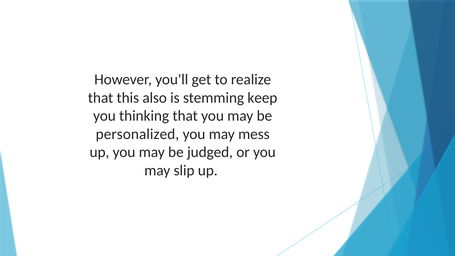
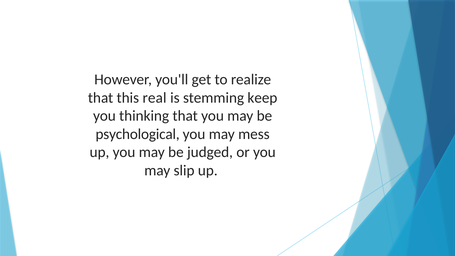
also: also -> real
personalized: personalized -> psychological
